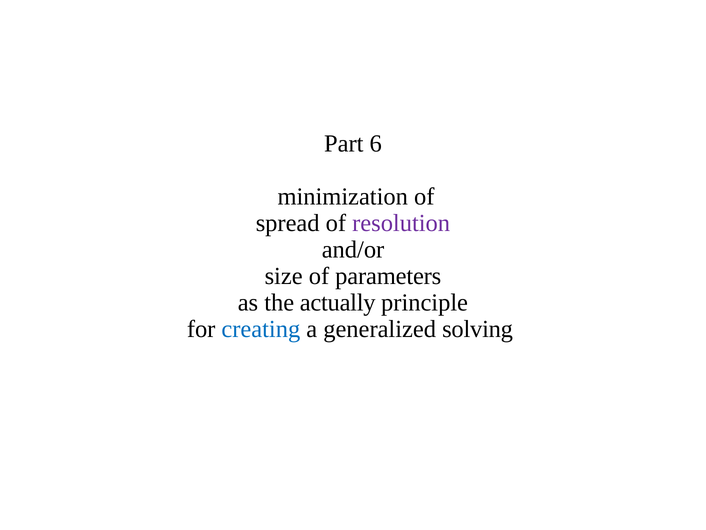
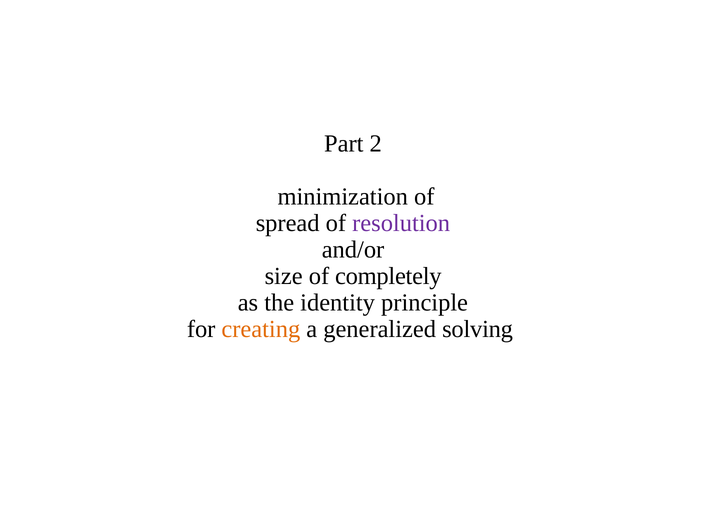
6: 6 -> 2
parameters: parameters -> completely
actually: actually -> identity
creating colour: blue -> orange
